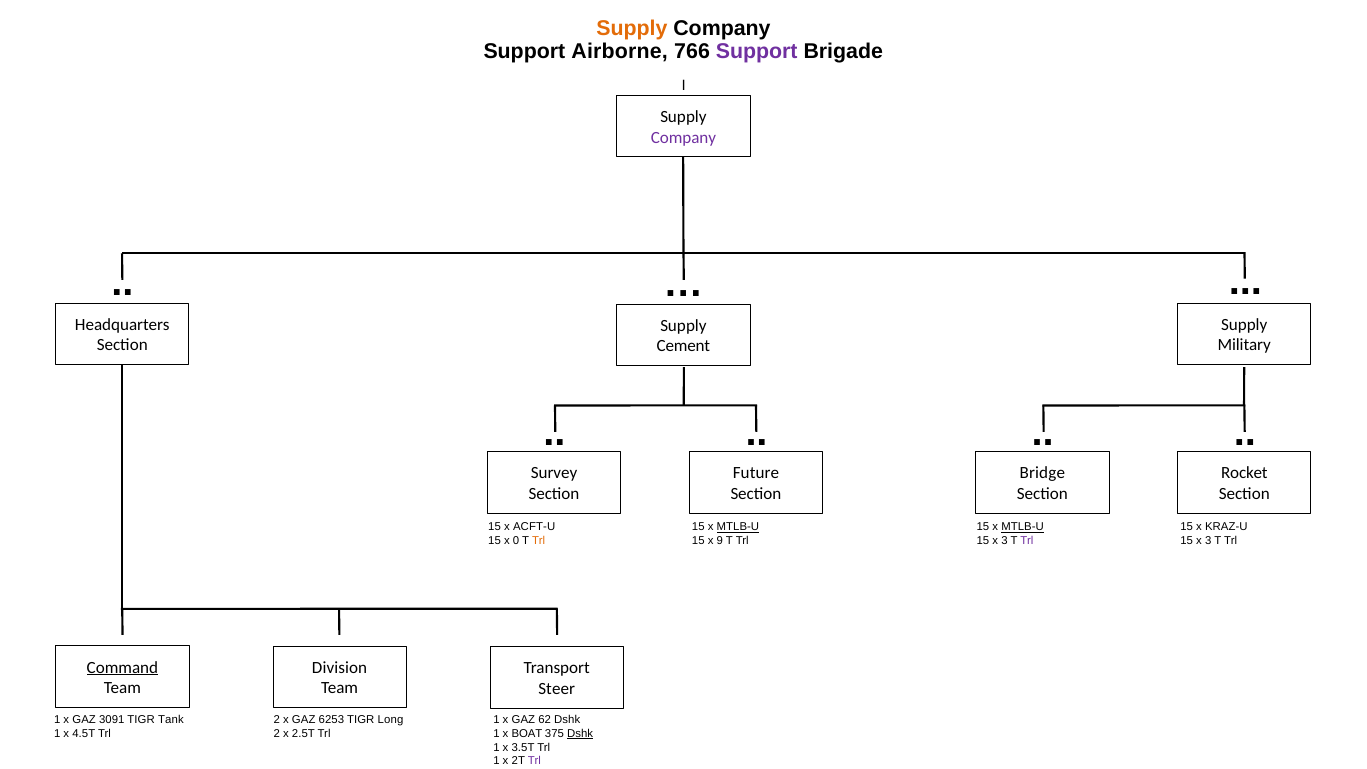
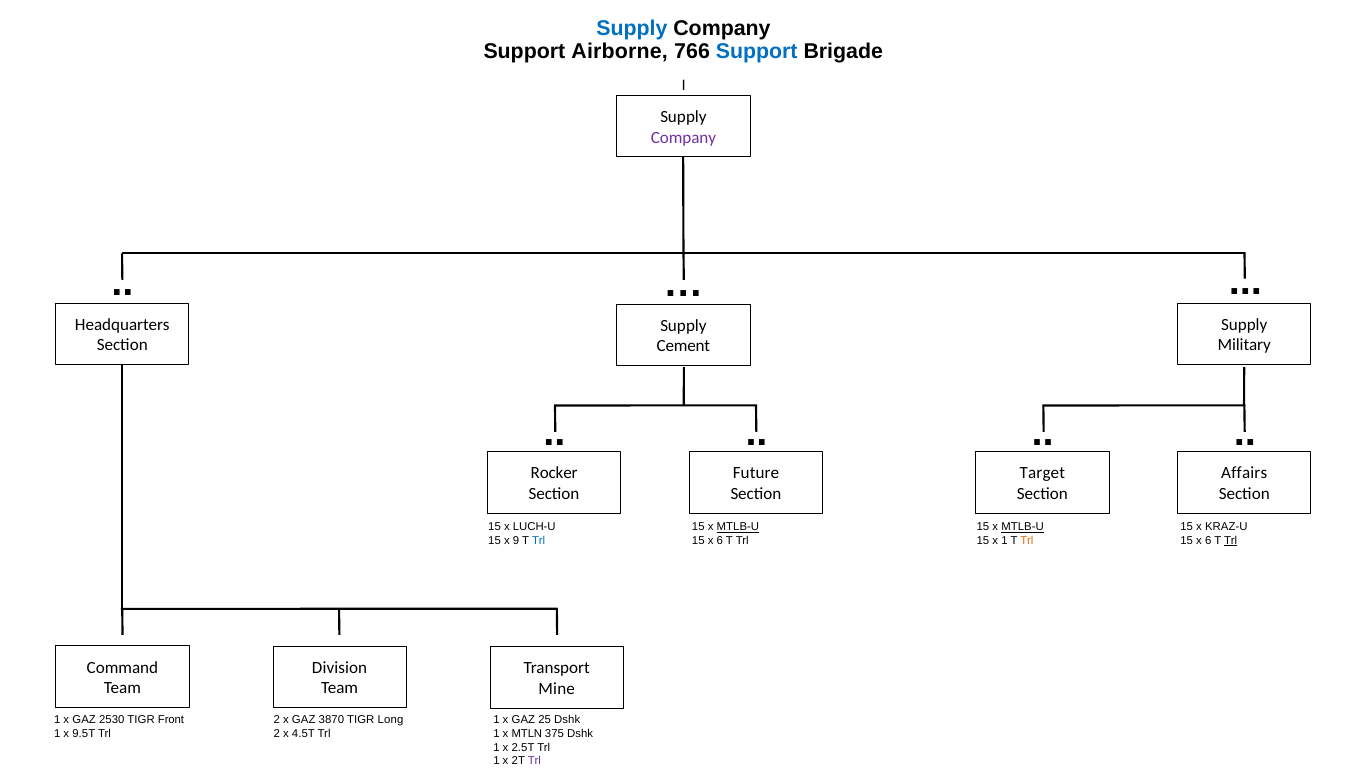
Supply at (632, 29) colour: orange -> blue
Support at (757, 52) colour: purple -> blue
Survey: Survey -> Rocker
Bridge: Bridge -> Target
Rocket: Rocket -> Affairs
ACFT-U: ACFT-U -> LUCH-U
0: 0 -> 9
Trl at (539, 541) colour: orange -> blue
9 at (720, 541): 9 -> 6
3 at (1005, 541): 3 -> 1
Trl at (1027, 541) colour: purple -> orange
3 at (1208, 541): 3 -> 6
Trl at (1231, 541) underline: none -> present
Command underline: present -> none
Steer: Steer -> Mine
3091: 3091 -> 2530
Tank: Tank -> Front
6253: 6253 -> 3870
62: 62 -> 25
4.5T: 4.5T -> 9.5T
2.5T: 2.5T -> 4.5T
BOAT: BOAT -> MTLN
Dshk at (580, 734) underline: present -> none
3.5T: 3.5T -> 2.5T
